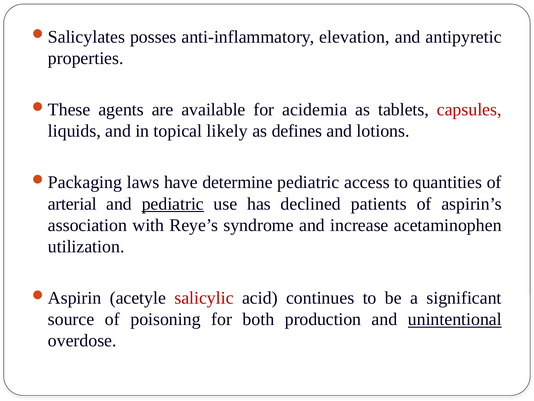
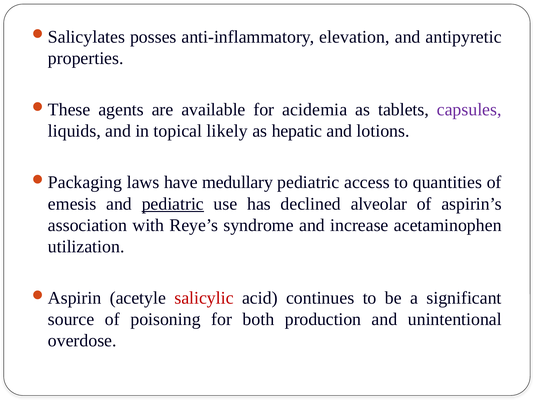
capsules colour: red -> purple
defines: defines -> hepatic
determine: determine -> medullary
arterial: arterial -> emesis
patients: patients -> alveolar
unintentional underline: present -> none
